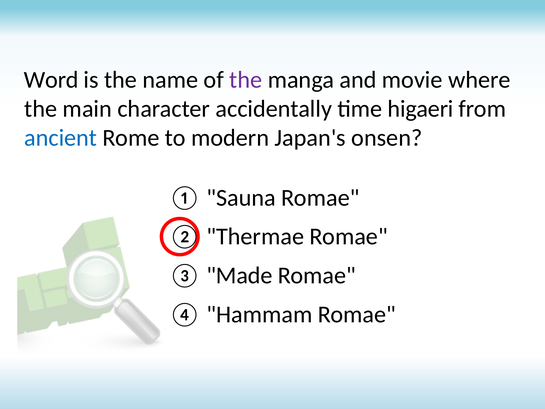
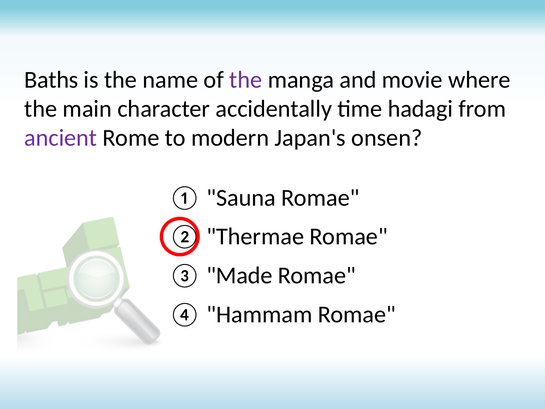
Word: Word -> Baths
higaeri: higaeri -> hadagi
ancient colour: blue -> purple
